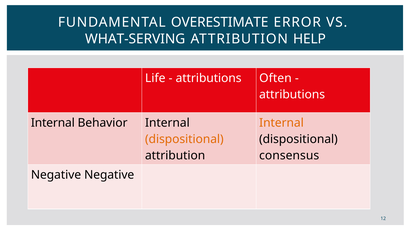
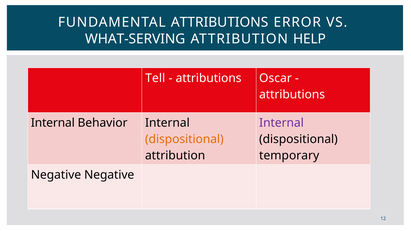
FUNDAMENTAL OVERESTIMATE: OVERESTIMATE -> ATTRIBUTIONS
Life: Life -> Tell
Often: Often -> Oscar
Internal at (281, 123) colour: orange -> purple
consensus: consensus -> temporary
